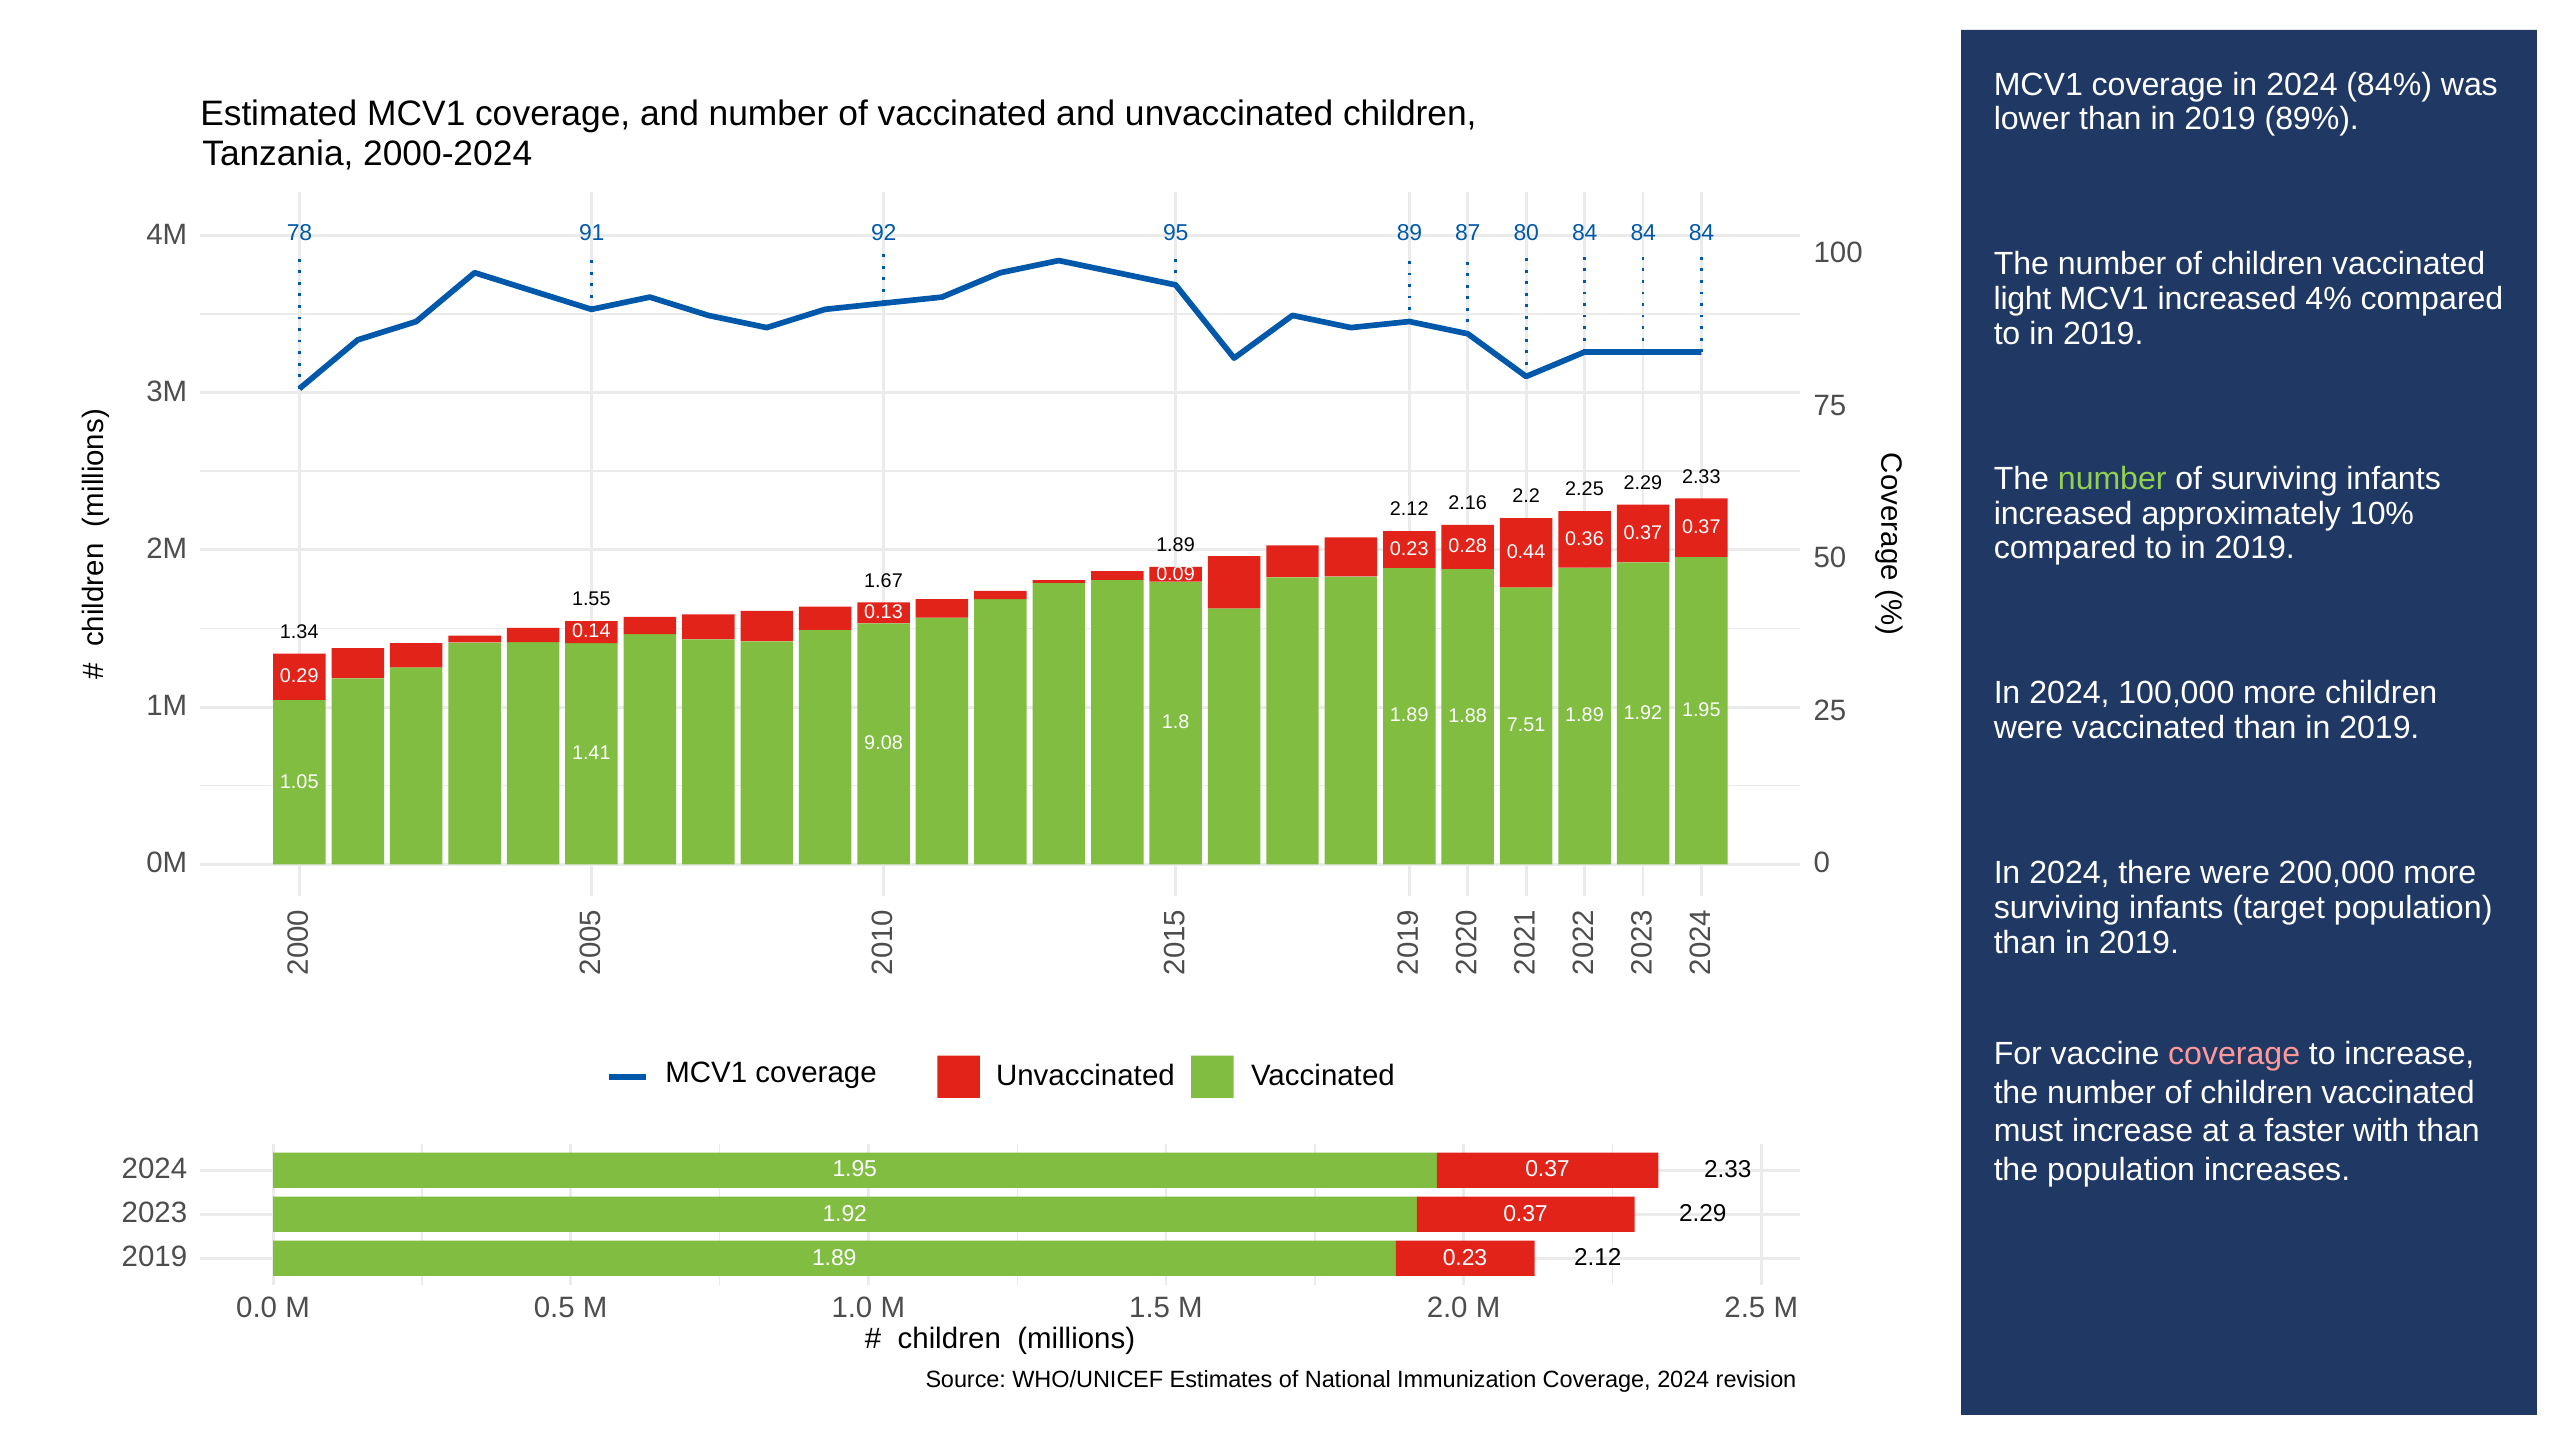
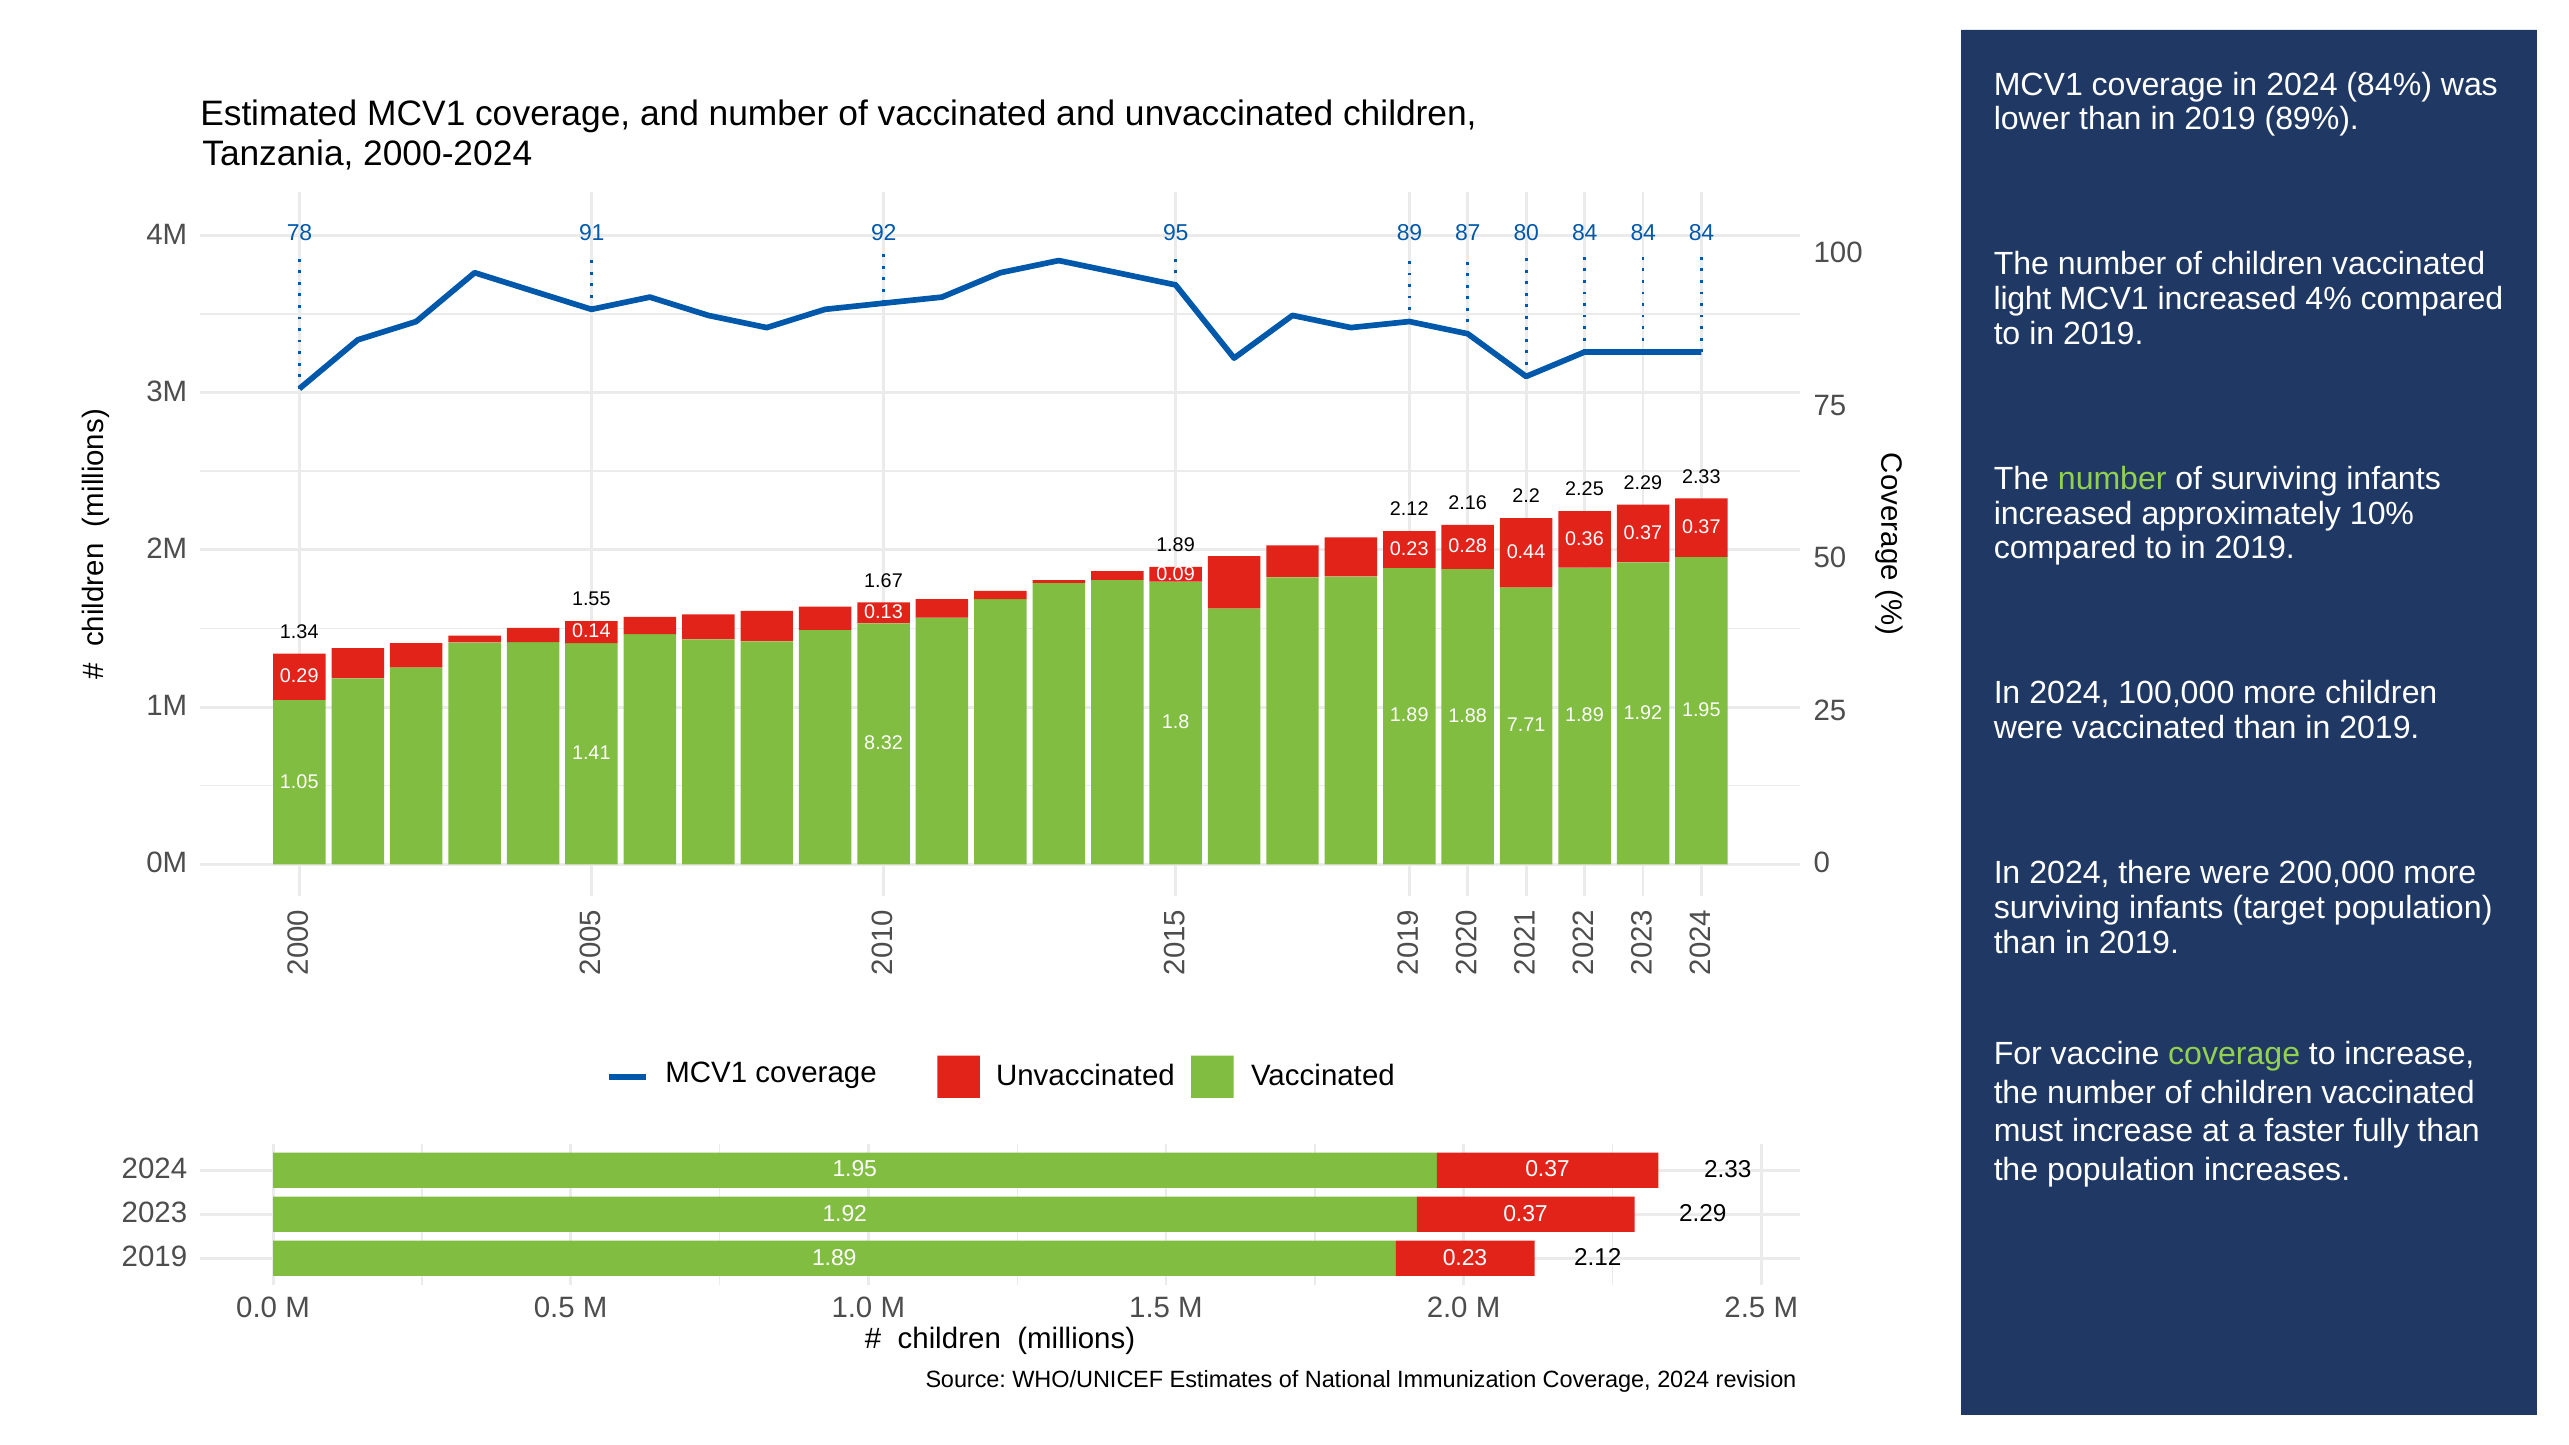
7.51: 7.51 -> 7.71
9.08: 9.08 -> 8.32
coverage at (2234, 1054) colour: pink -> light green
with: with -> fully
